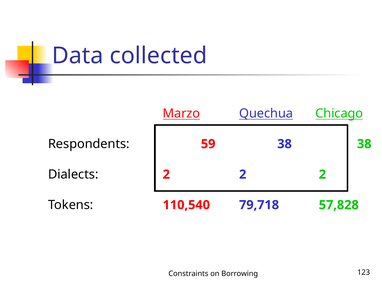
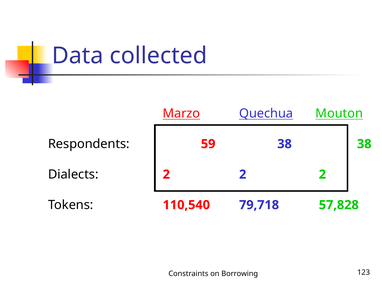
Chicago: Chicago -> Mouton
